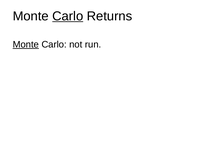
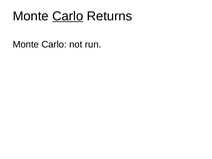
Monte at (26, 44) underline: present -> none
